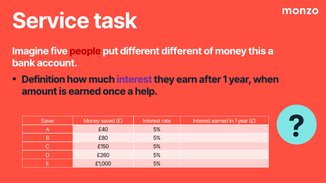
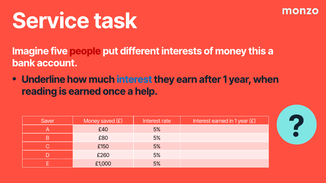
different different: different -> interests
Definition: Definition -> Underline
interest at (134, 80) colour: purple -> blue
amount: amount -> reading
